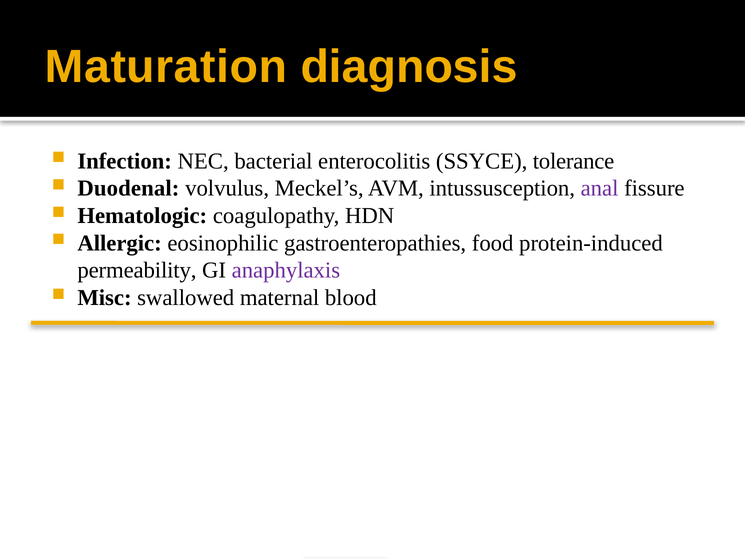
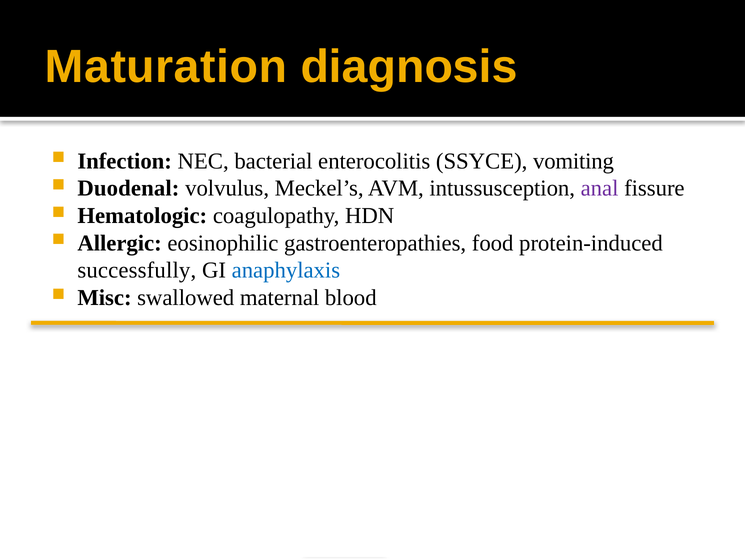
tolerance: tolerance -> vomiting
permeability: permeability -> successfully
anaphylaxis colour: purple -> blue
